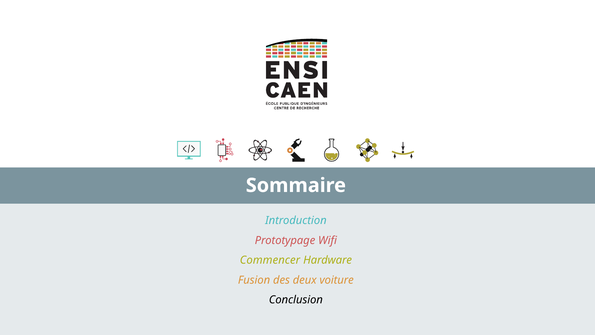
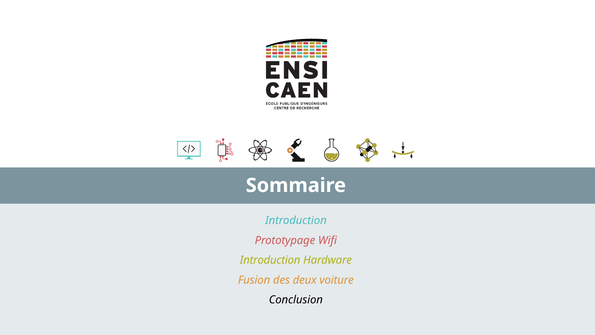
Commencer at (270, 260): Commencer -> Introduction
